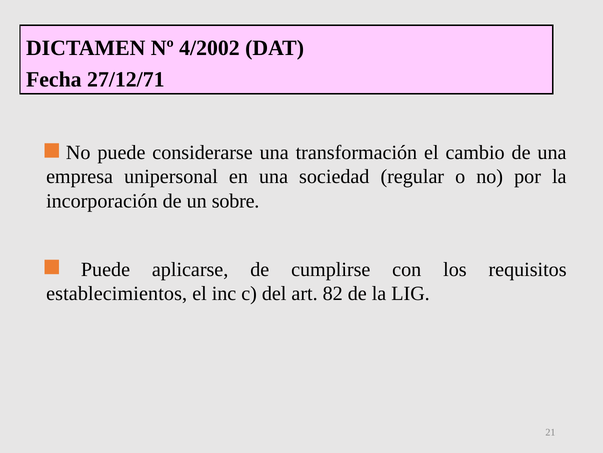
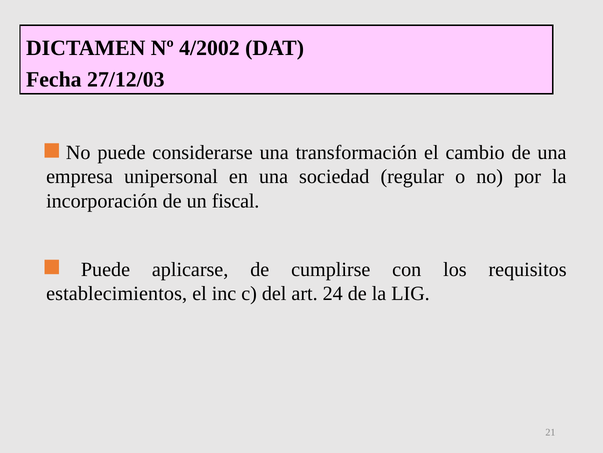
27/12/71: 27/12/71 -> 27/12/03
sobre: sobre -> fiscal
82: 82 -> 24
